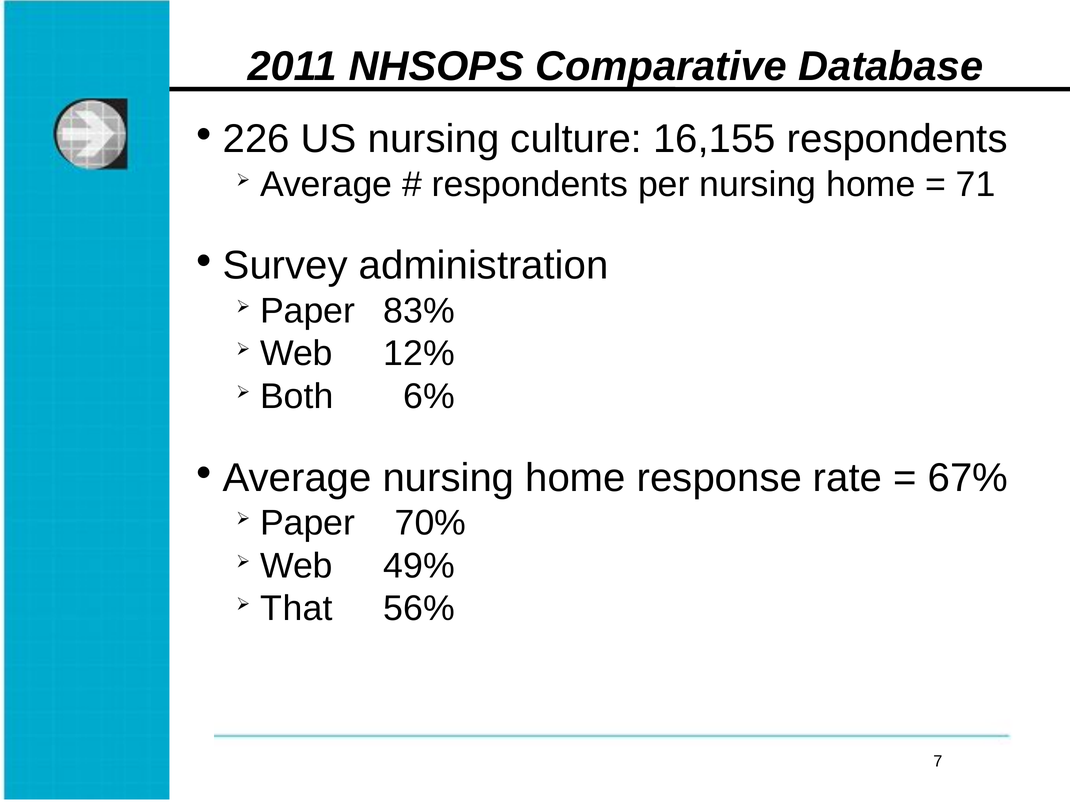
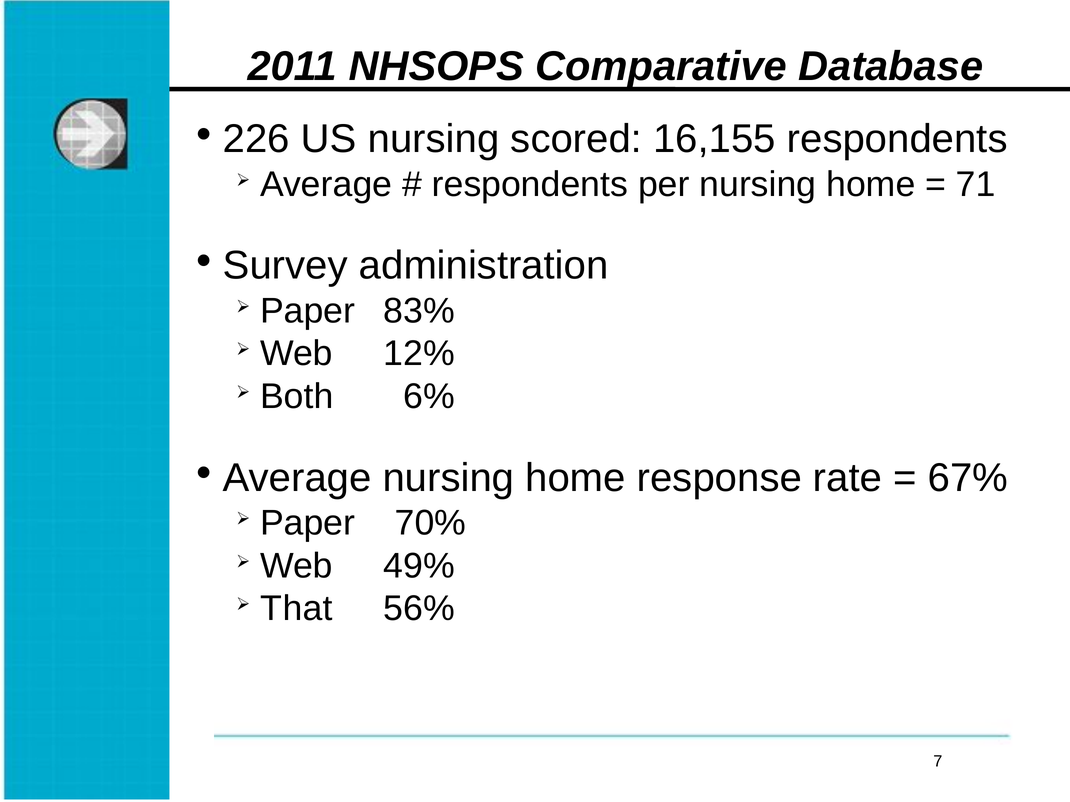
culture: culture -> scored
